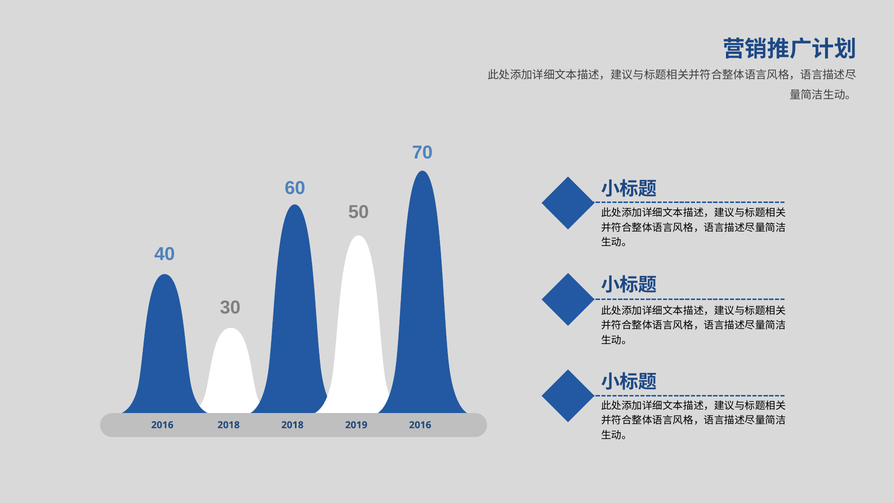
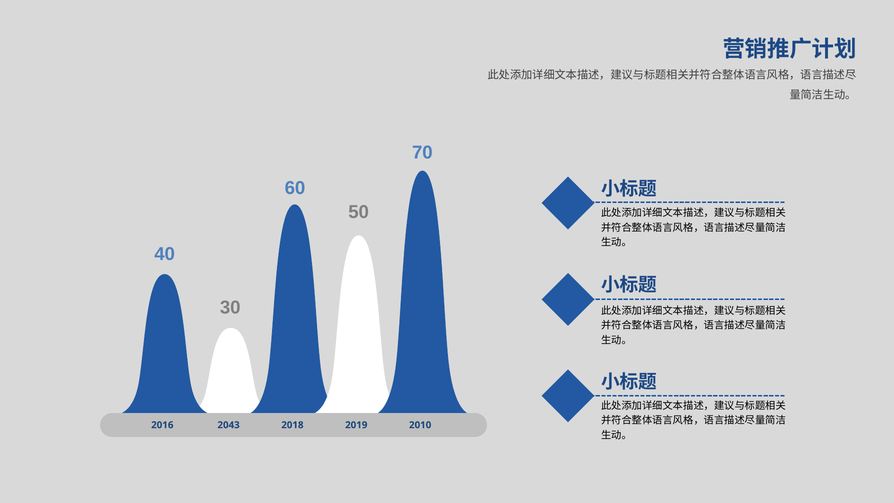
2018 at (229, 425): 2018 -> 2043
2016 at (420, 425): 2016 -> 2010
